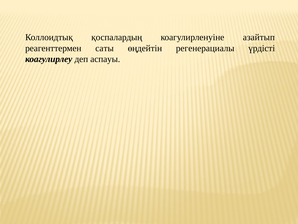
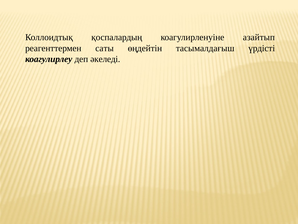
регенерациалы: регенерациалы -> тасымалдағыш
аспауы: аспауы -> әкеледі
